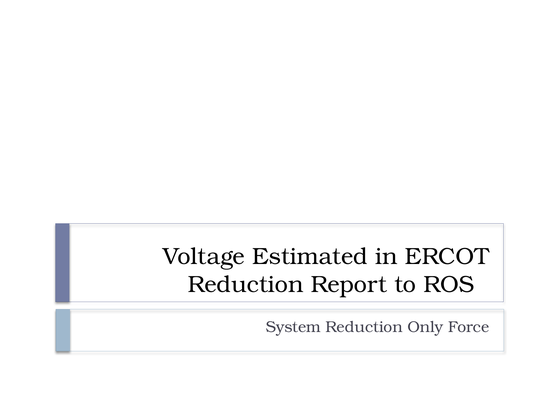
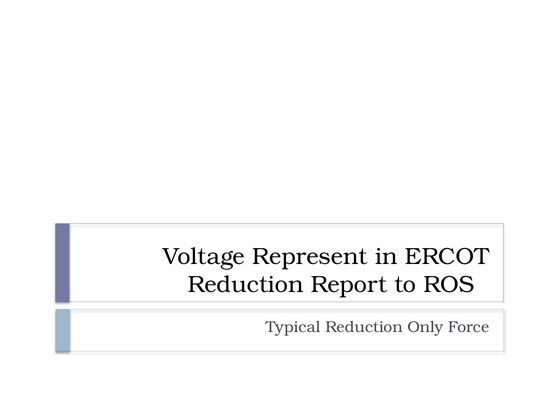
Estimated: Estimated -> Represent
System: System -> Typical
